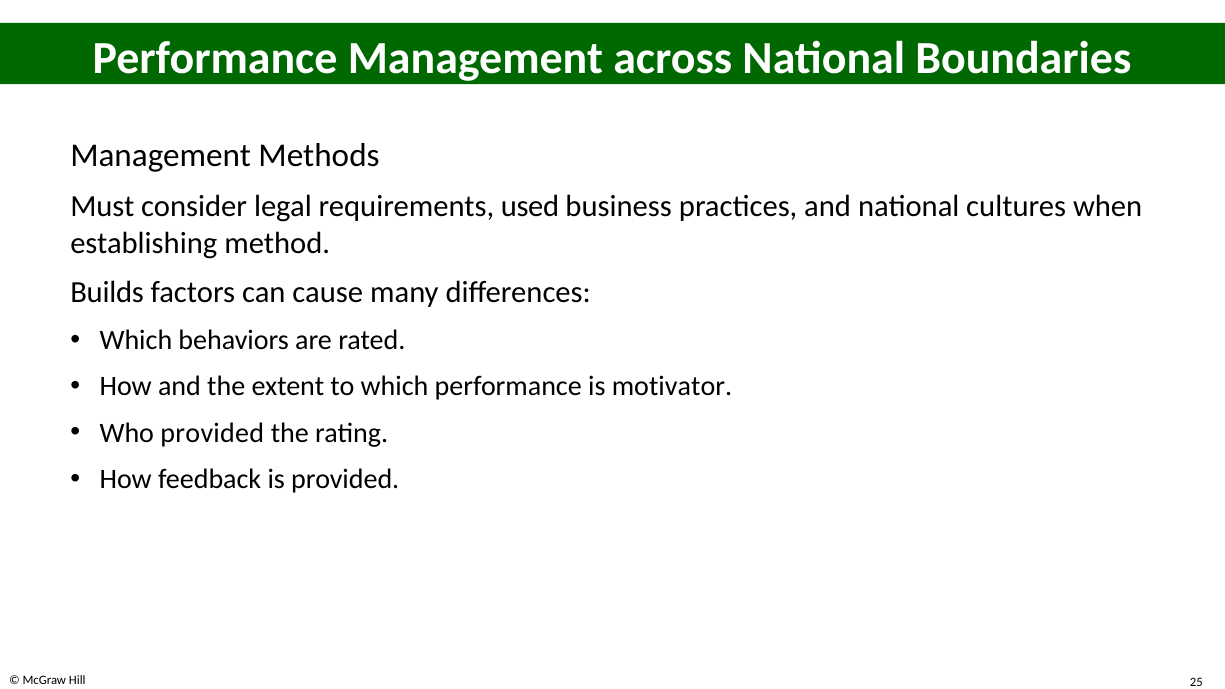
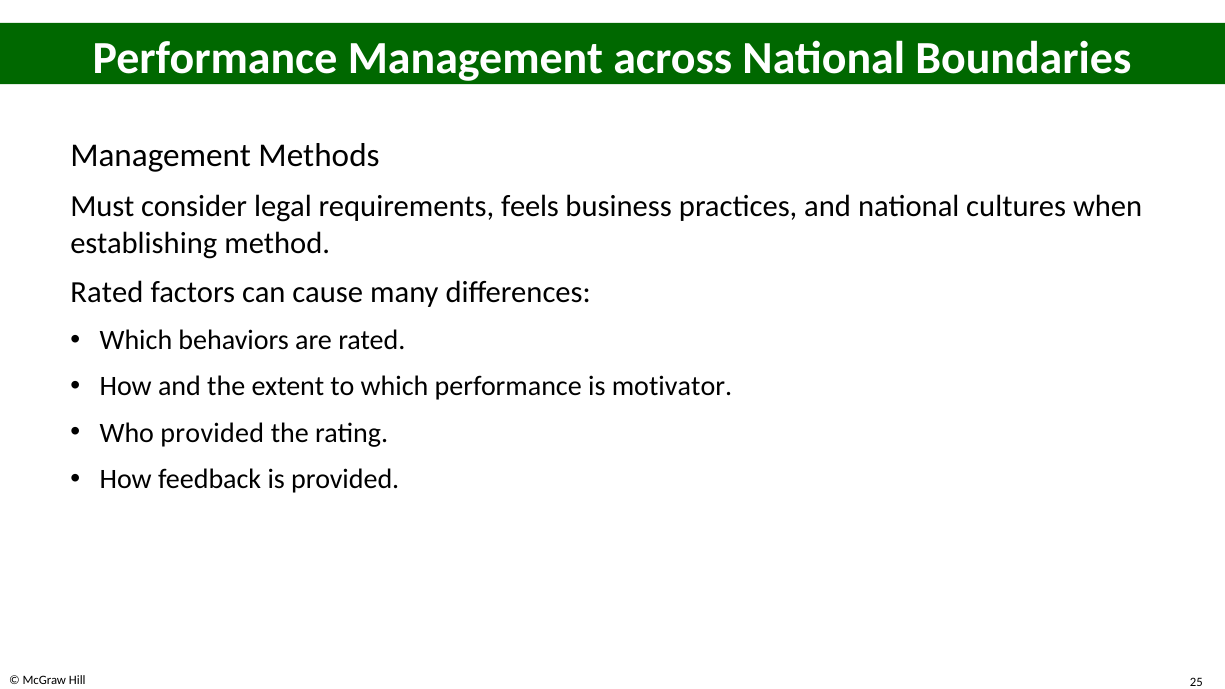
used: used -> feels
Builds at (107, 292): Builds -> Rated
